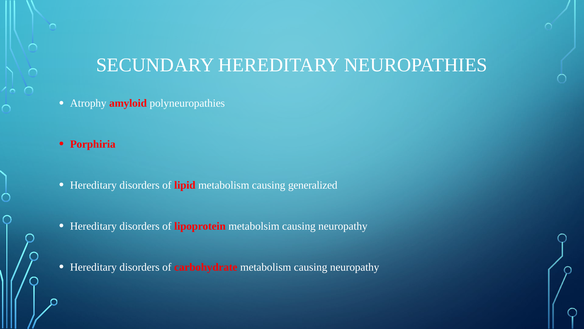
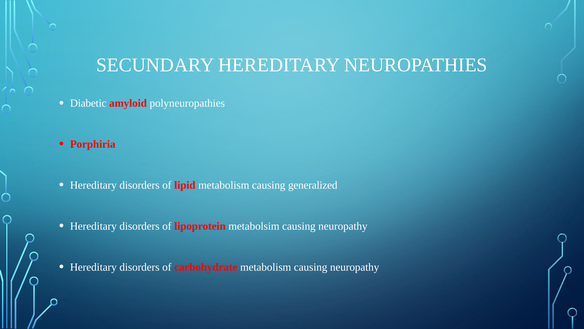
Atrophy: Atrophy -> Diabetic
